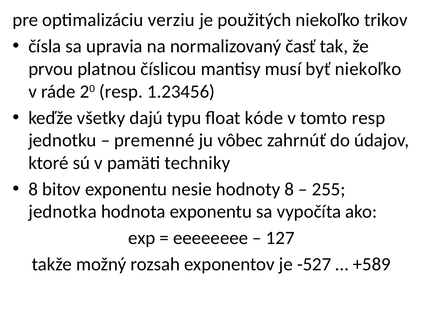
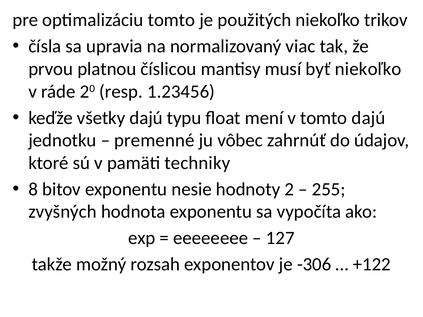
optimalizáciu verziu: verziu -> tomto
časť: časť -> viac
kóde: kóde -> mení
tomto resp: resp -> dajú
hodnoty 8: 8 -> 2
jednotka: jednotka -> zvyšných
-527: -527 -> -306
+589: +589 -> +122
